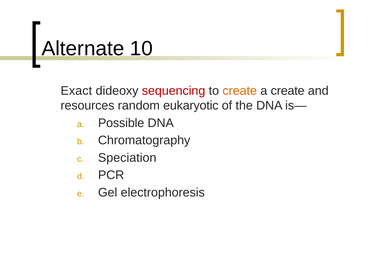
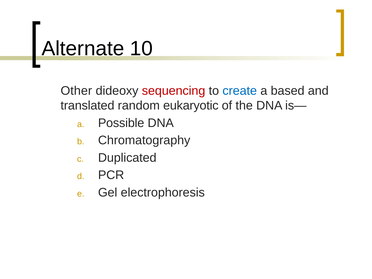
Exact: Exact -> Other
create at (240, 91) colour: orange -> blue
a create: create -> based
resources: resources -> translated
Speciation: Speciation -> Duplicated
